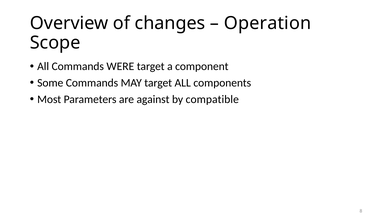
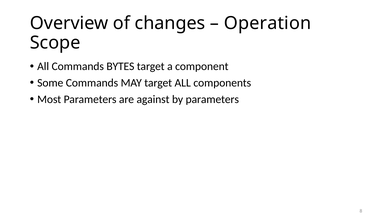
WERE: WERE -> BYTES
by compatible: compatible -> parameters
